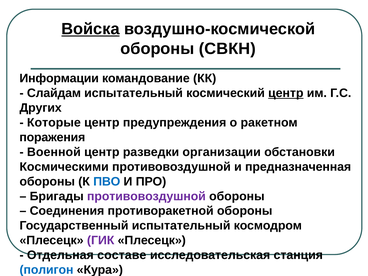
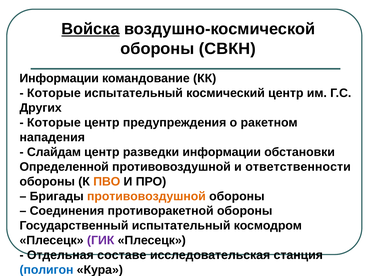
Слайдам at (54, 93): Слайдам -> Которые
центр at (286, 93) underline: present -> none
поражения: поражения -> нападения
Военной: Военной -> Слайдам
разведки организации: организации -> информации
Космическими: Космическими -> Определенной
предназначенная: предназначенная -> ответственности
ПВО colour: blue -> orange
противовоздушной at (146, 196) colour: purple -> orange
